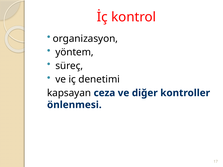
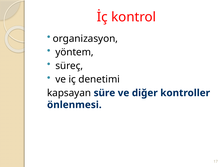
ceza: ceza -> süre
